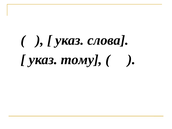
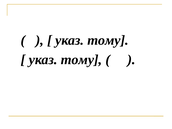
слова at (108, 40): слова -> тому
